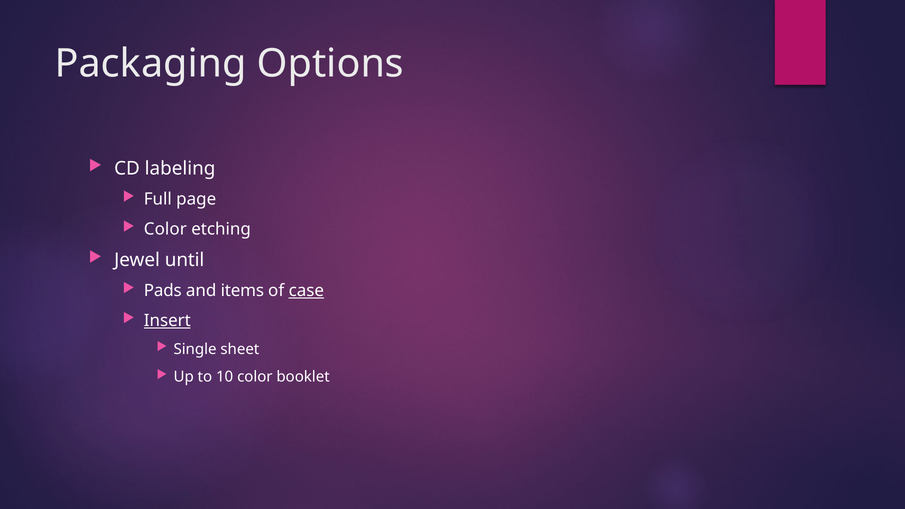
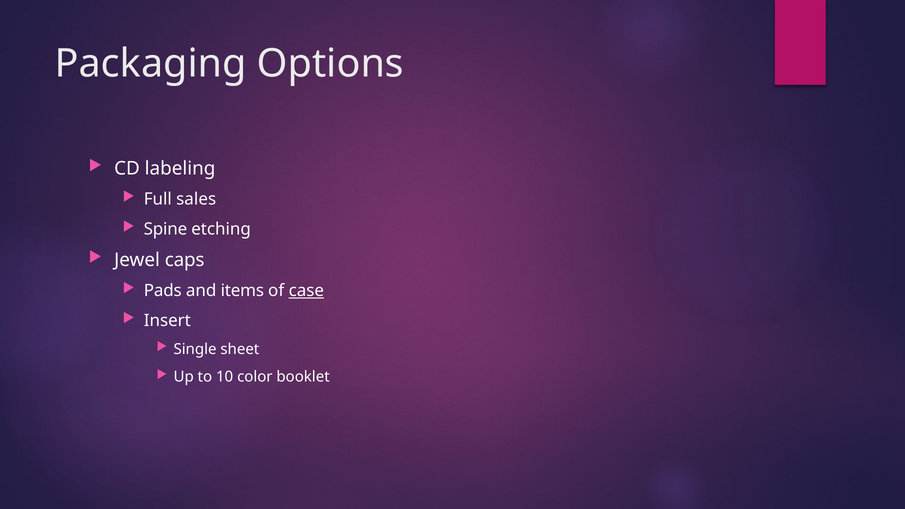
page: page -> sales
Color at (165, 229): Color -> Spine
until: until -> caps
Insert underline: present -> none
